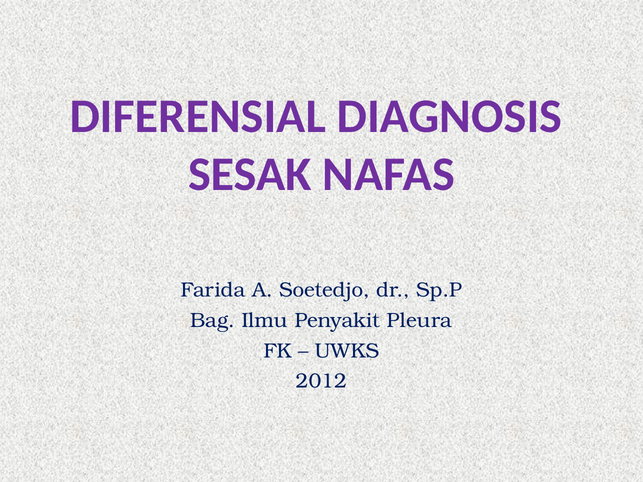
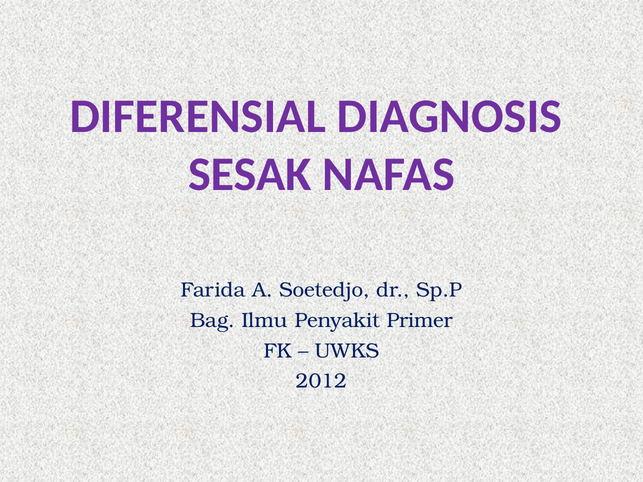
Pleura: Pleura -> Primer
